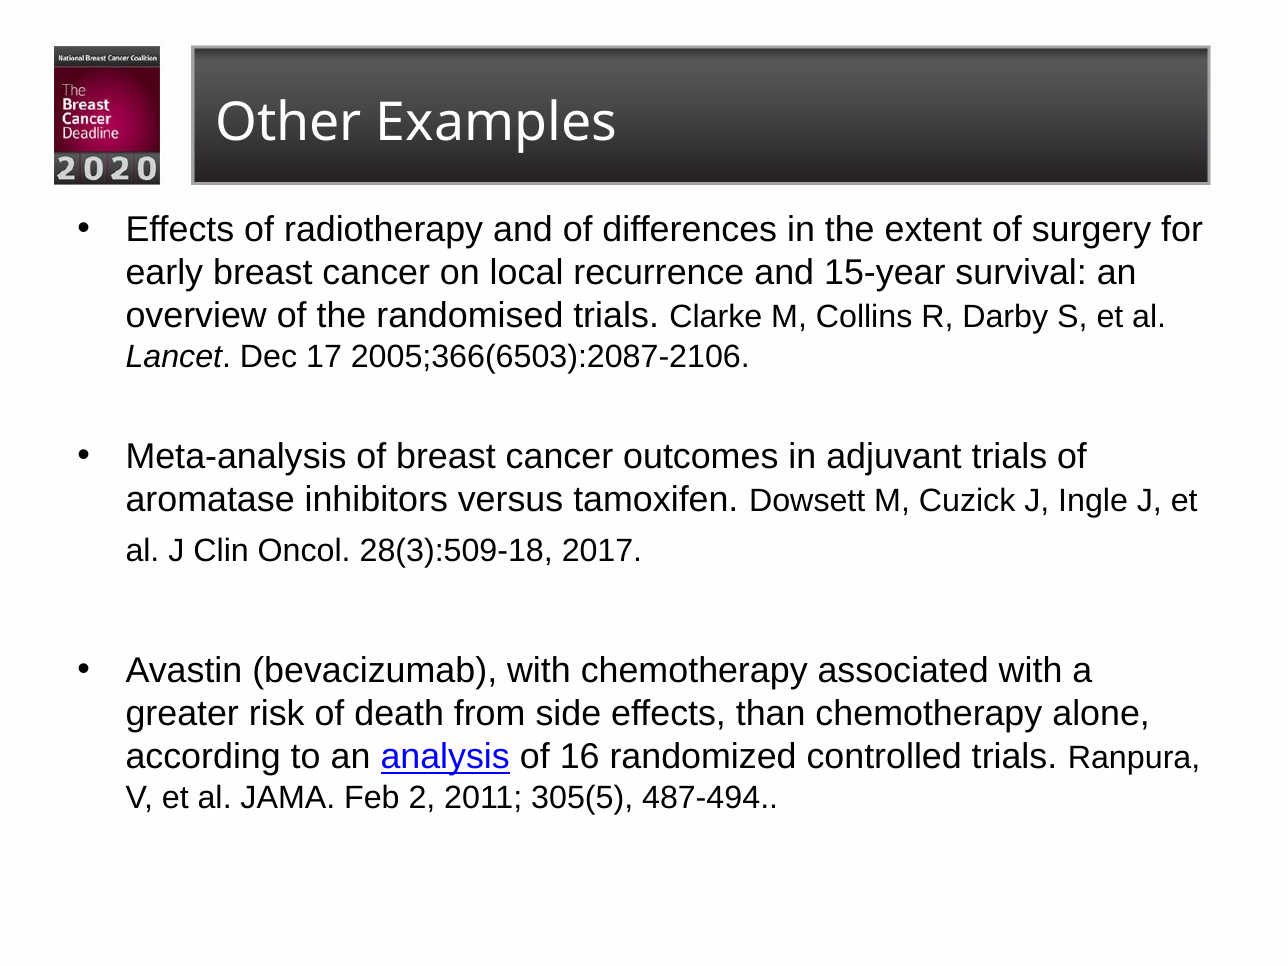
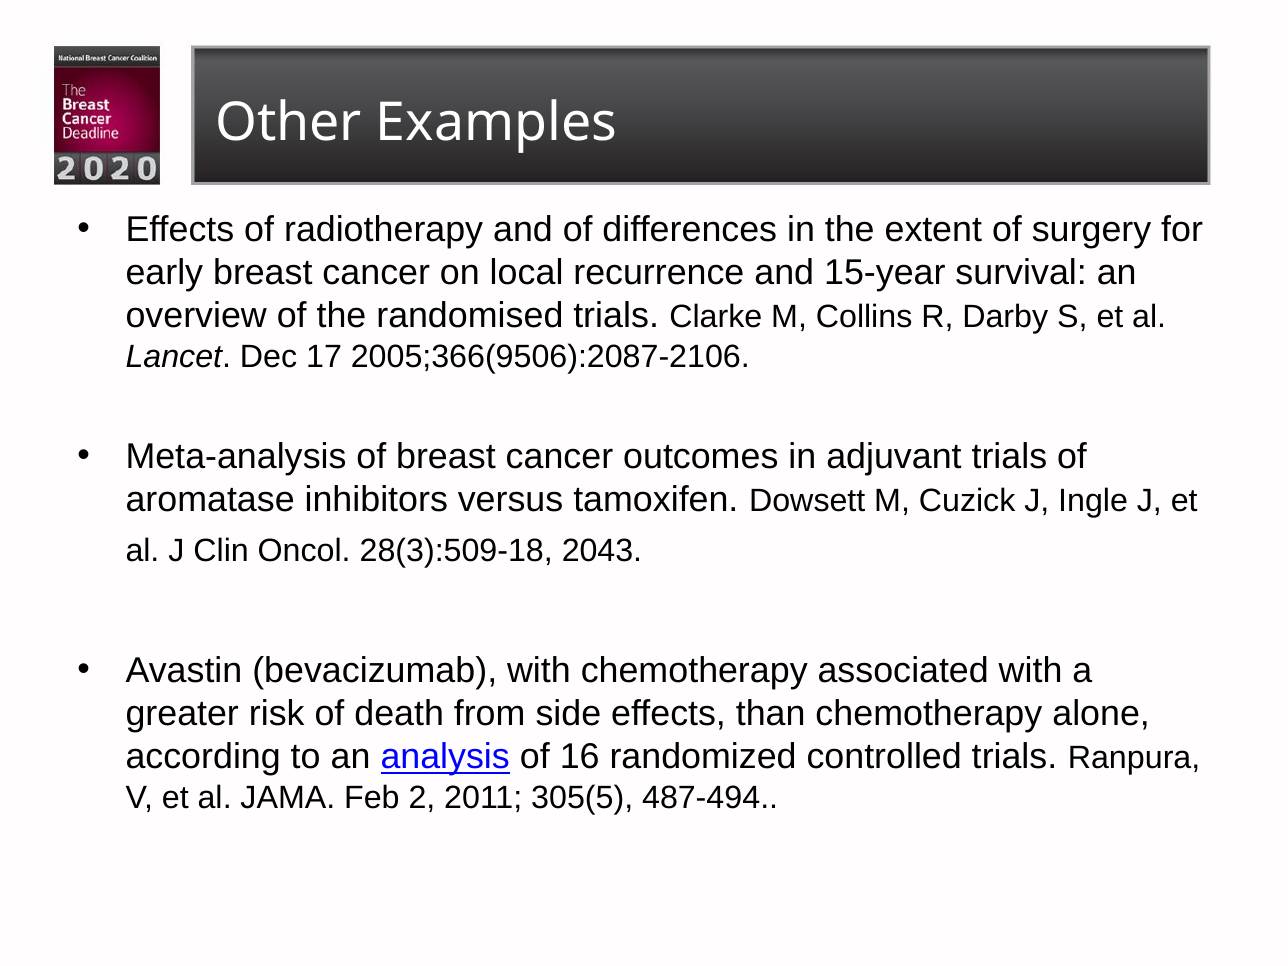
2005;366(6503):2087-2106: 2005;366(6503):2087-2106 -> 2005;366(9506):2087-2106
2017: 2017 -> 2043
